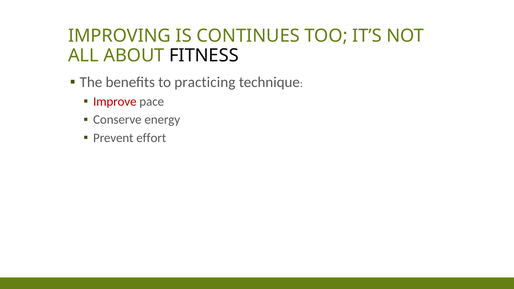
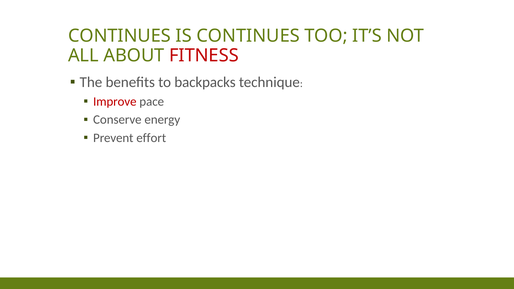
IMPROVING at (119, 36): IMPROVING -> CONTINUES
FITNESS colour: black -> red
practicing: practicing -> backpacks
